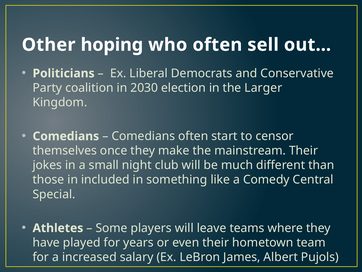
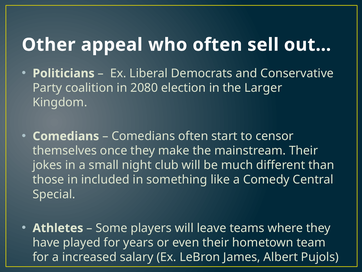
hoping: hoping -> appeal
2030: 2030 -> 2080
